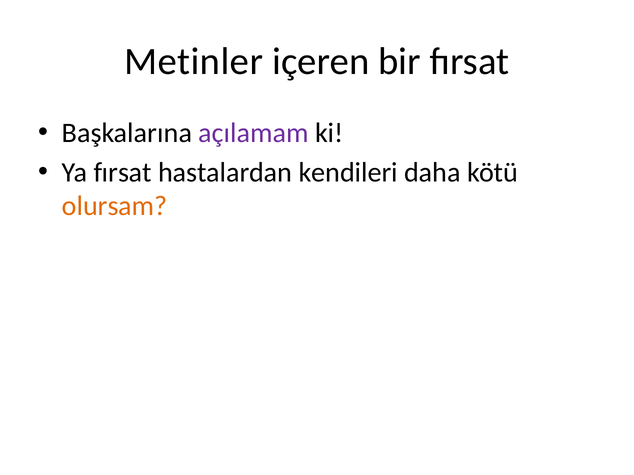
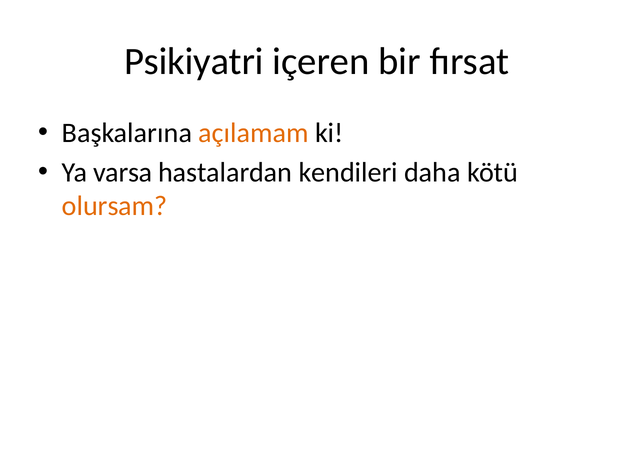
Metinler: Metinler -> Psikiyatri
açılamam colour: purple -> orange
Ya fırsat: fırsat -> varsa
